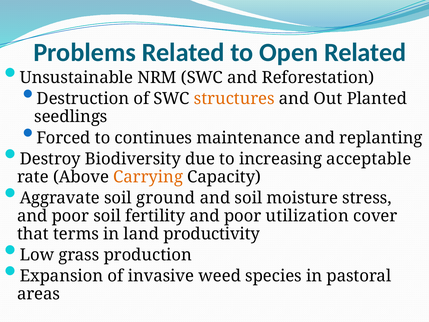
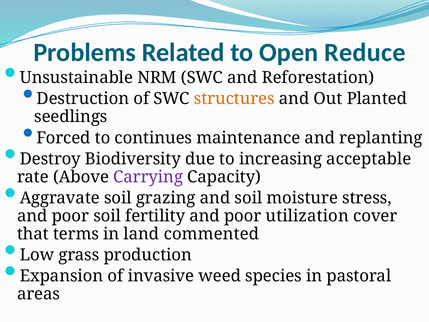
Open Related: Related -> Reduce
Carrying colour: orange -> purple
ground: ground -> grazing
productivity: productivity -> commented
